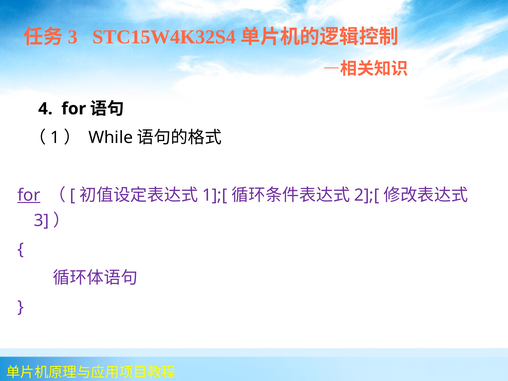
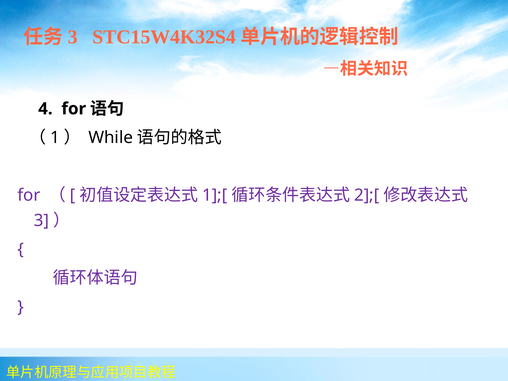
for at (29, 195) underline: present -> none
